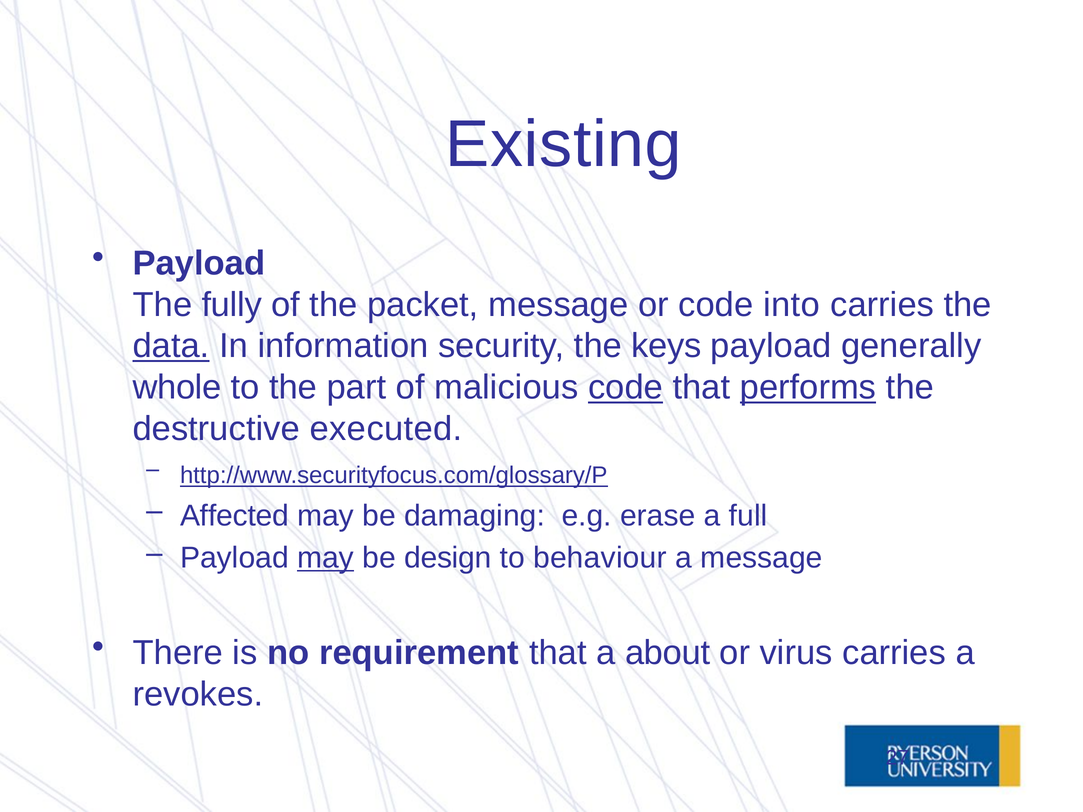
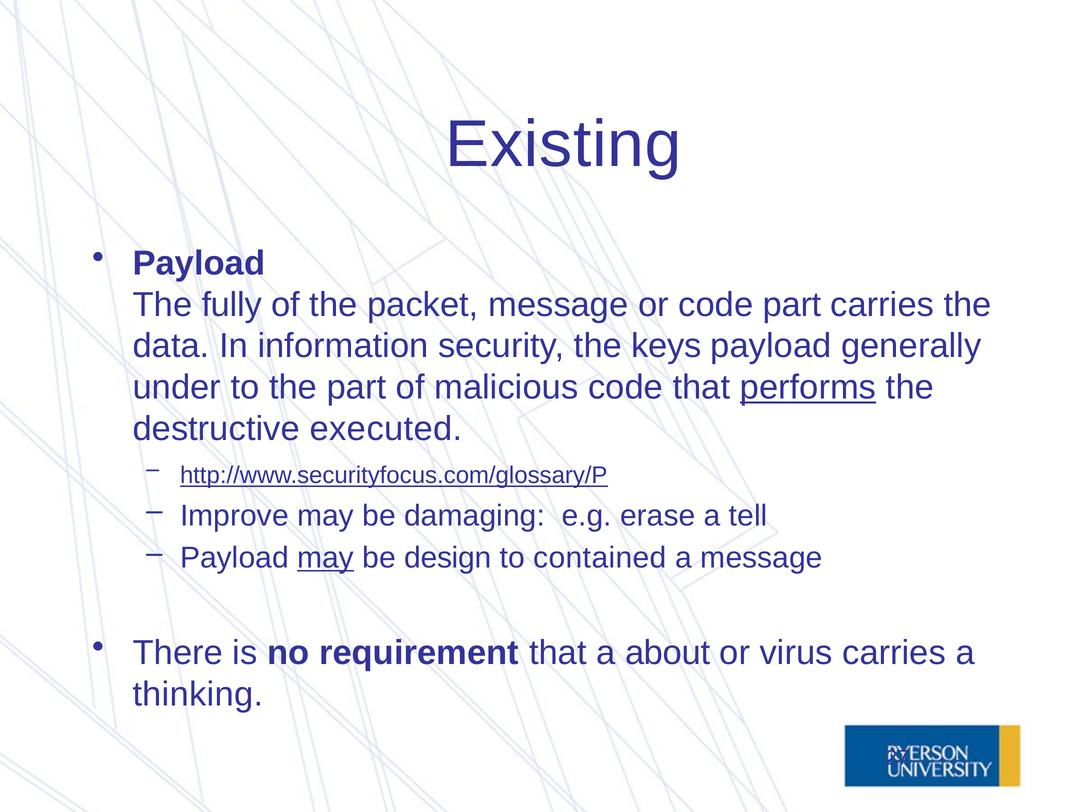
code into: into -> part
data underline: present -> none
whole: whole -> under
code at (626, 388) underline: present -> none
Affected: Affected -> Improve
full: full -> tell
behaviour: behaviour -> contained
revokes: revokes -> thinking
